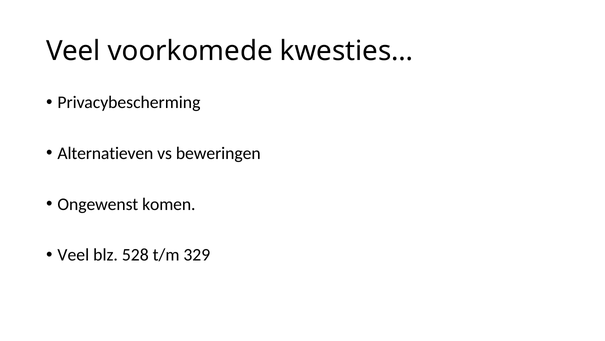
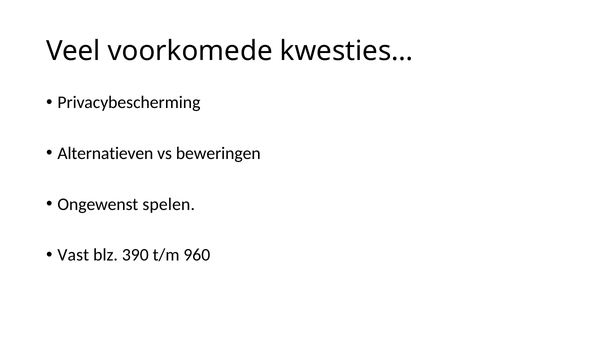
komen: komen -> spelen
Veel at (73, 254): Veel -> Vast
528: 528 -> 390
329: 329 -> 960
